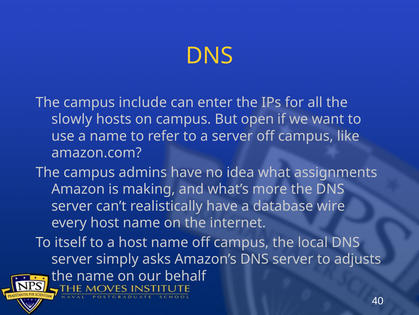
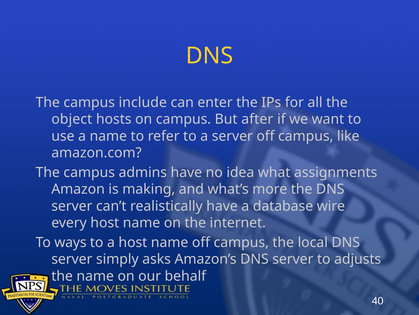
slowly: slowly -> object
open: open -> after
itself: itself -> ways
